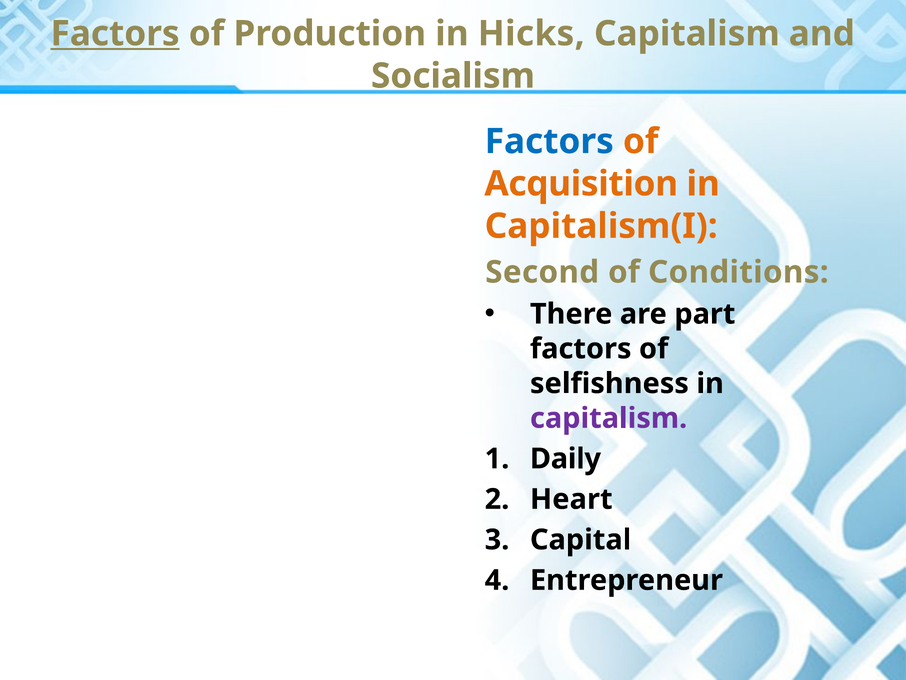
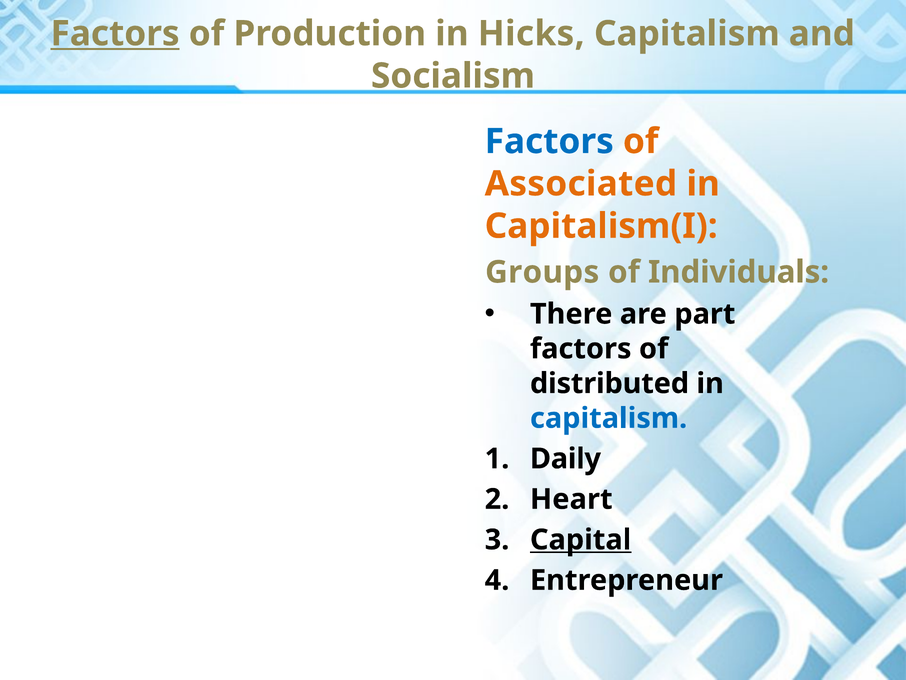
Acquisition: Acquisition -> Associated
Second: Second -> Groups
Conditions: Conditions -> Individuals
selfishness: selfishness -> distributed
capitalism at (609, 418) colour: purple -> blue
Capital underline: none -> present
